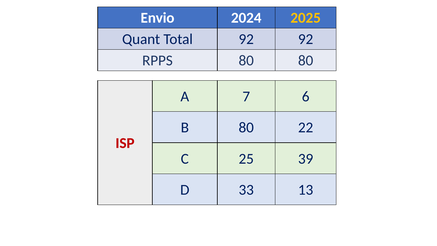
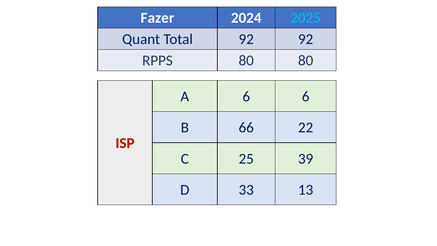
Envio: Envio -> Fazer
2025 colour: yellow -> light blue
A 7: 7 -> 6
B 80: 80 -> 66
